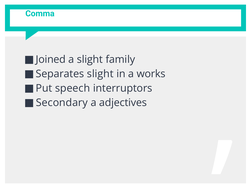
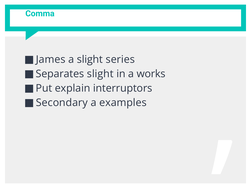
Joined: Joined -> James
family: family -> series
speech: speech -> explain
adjectives: adjectives -> examples
